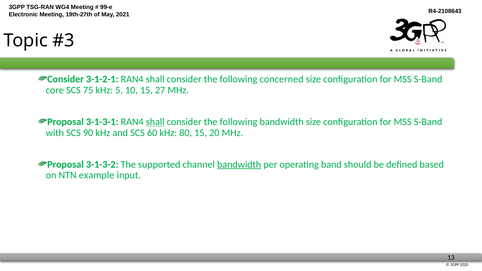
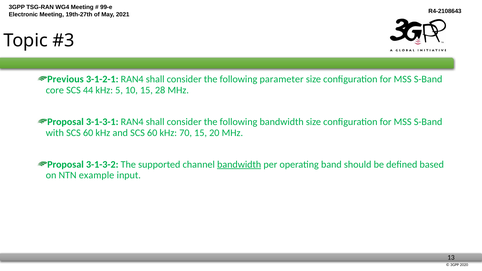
Consider at (66, 79): Consider -> Previous
concerned: concerned -> parameter
75: 75 -> 44
27: 27 -> 28
shall at (155, 122) underline: present -> none
with SCS 90: 90 -> 60
80: 80 -> 70
